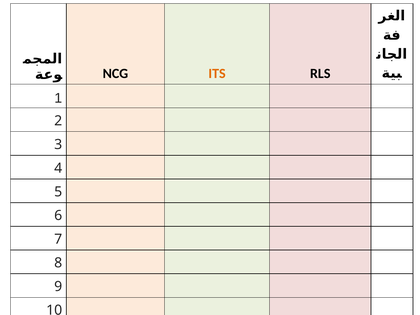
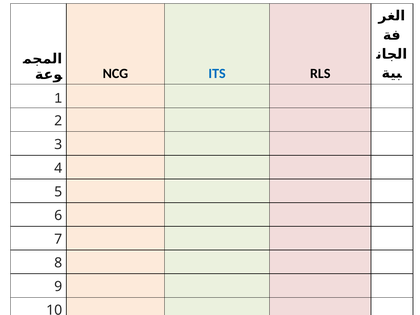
ITS colour: orange -> blue
